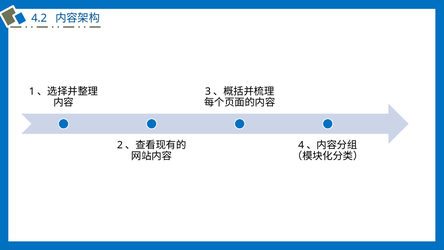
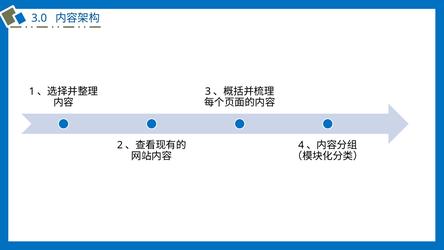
4.2: 4.2 -> 3.0
